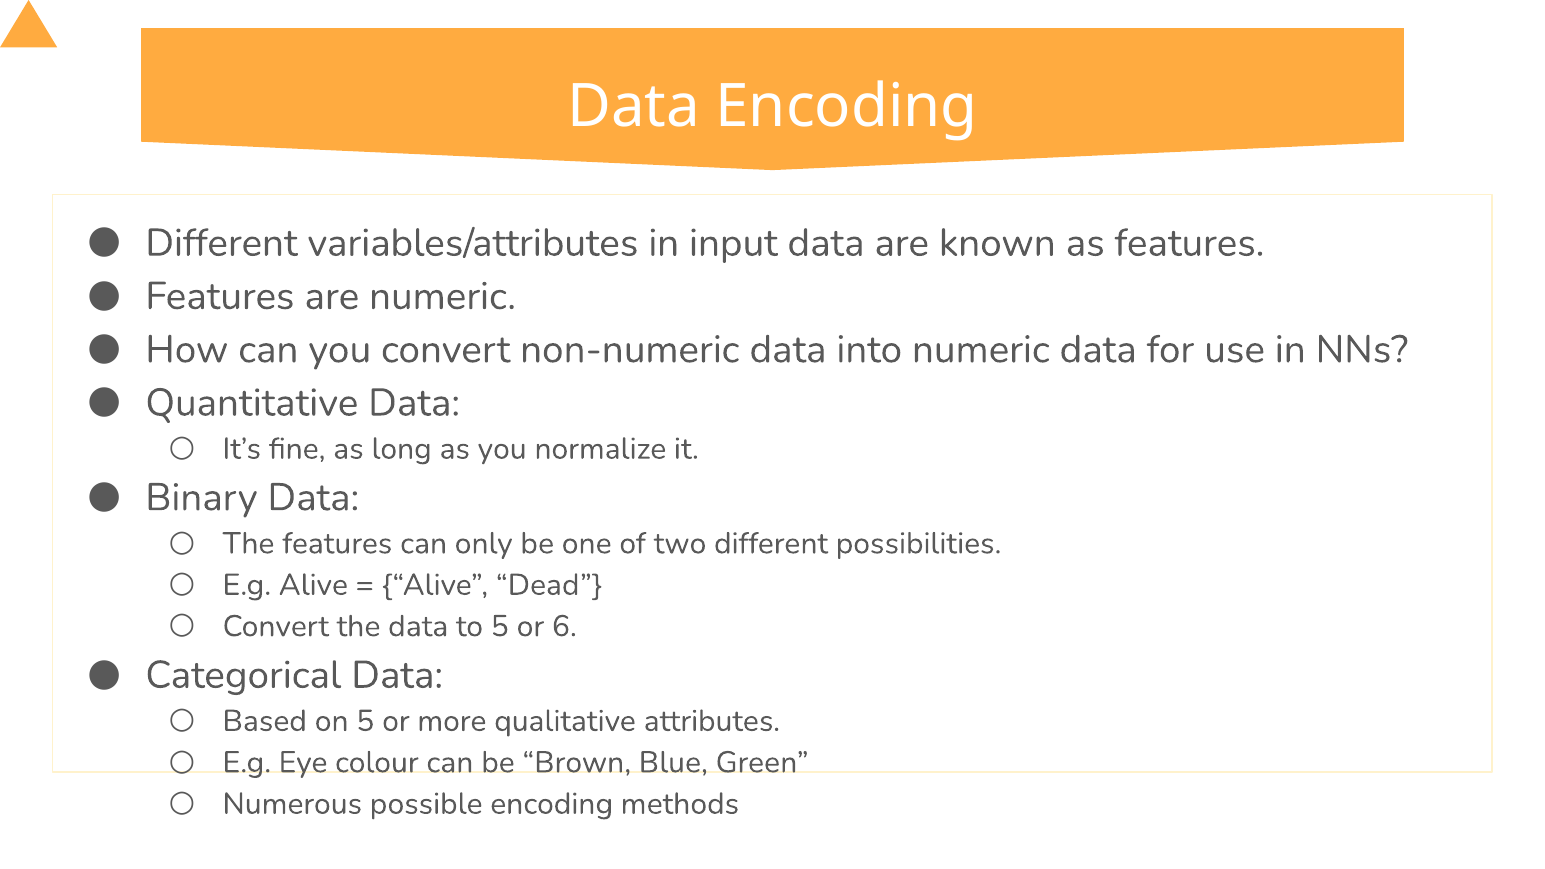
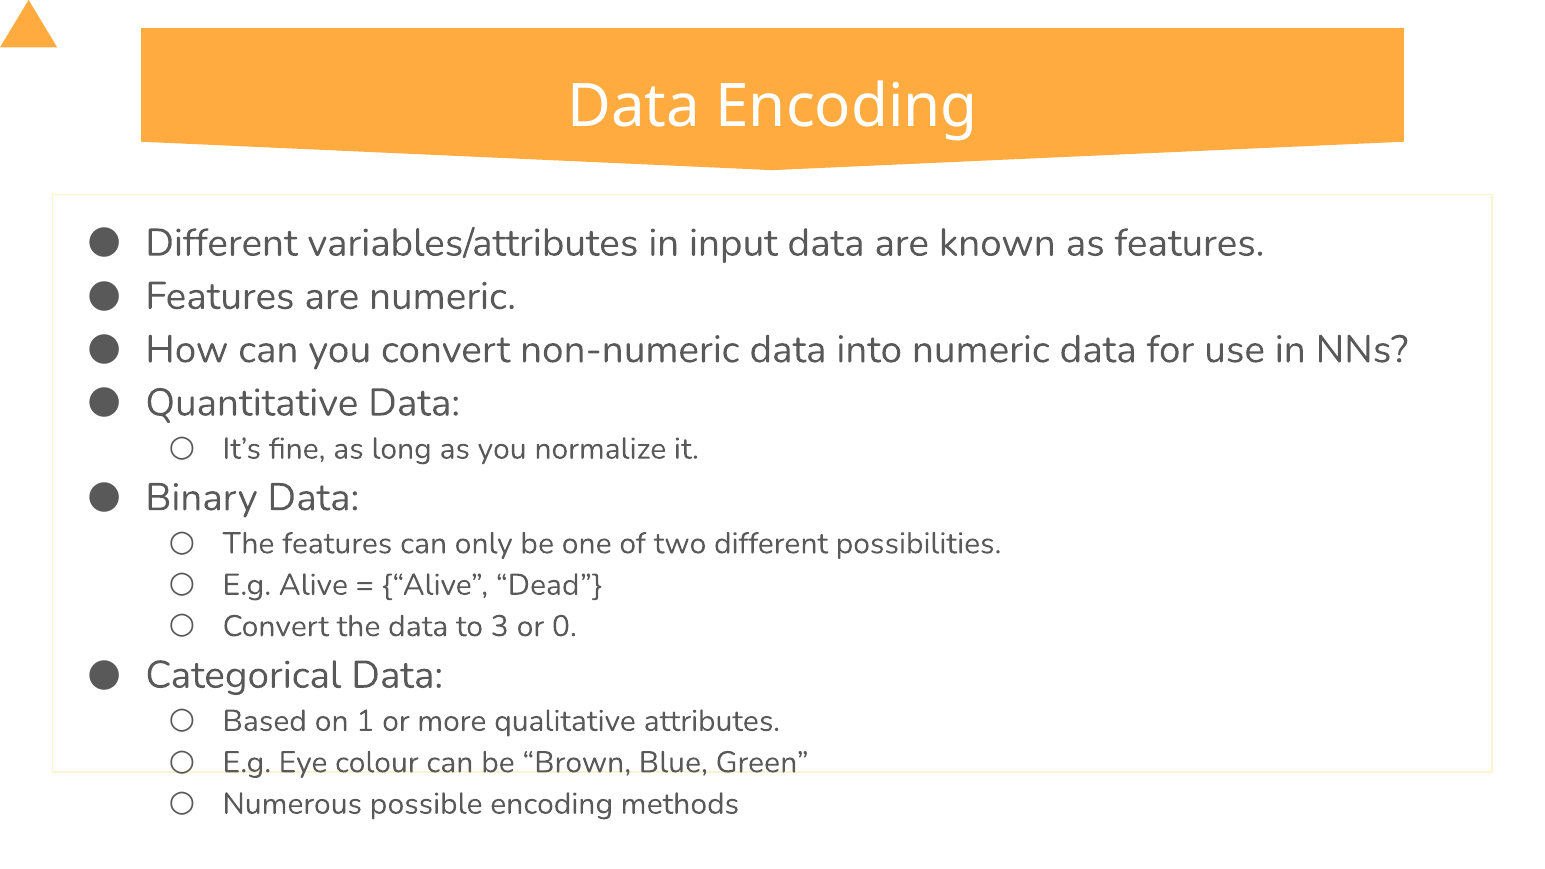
to 5: 5 -> 3
6: 6 -> 0
on 5: 5 -> 1
